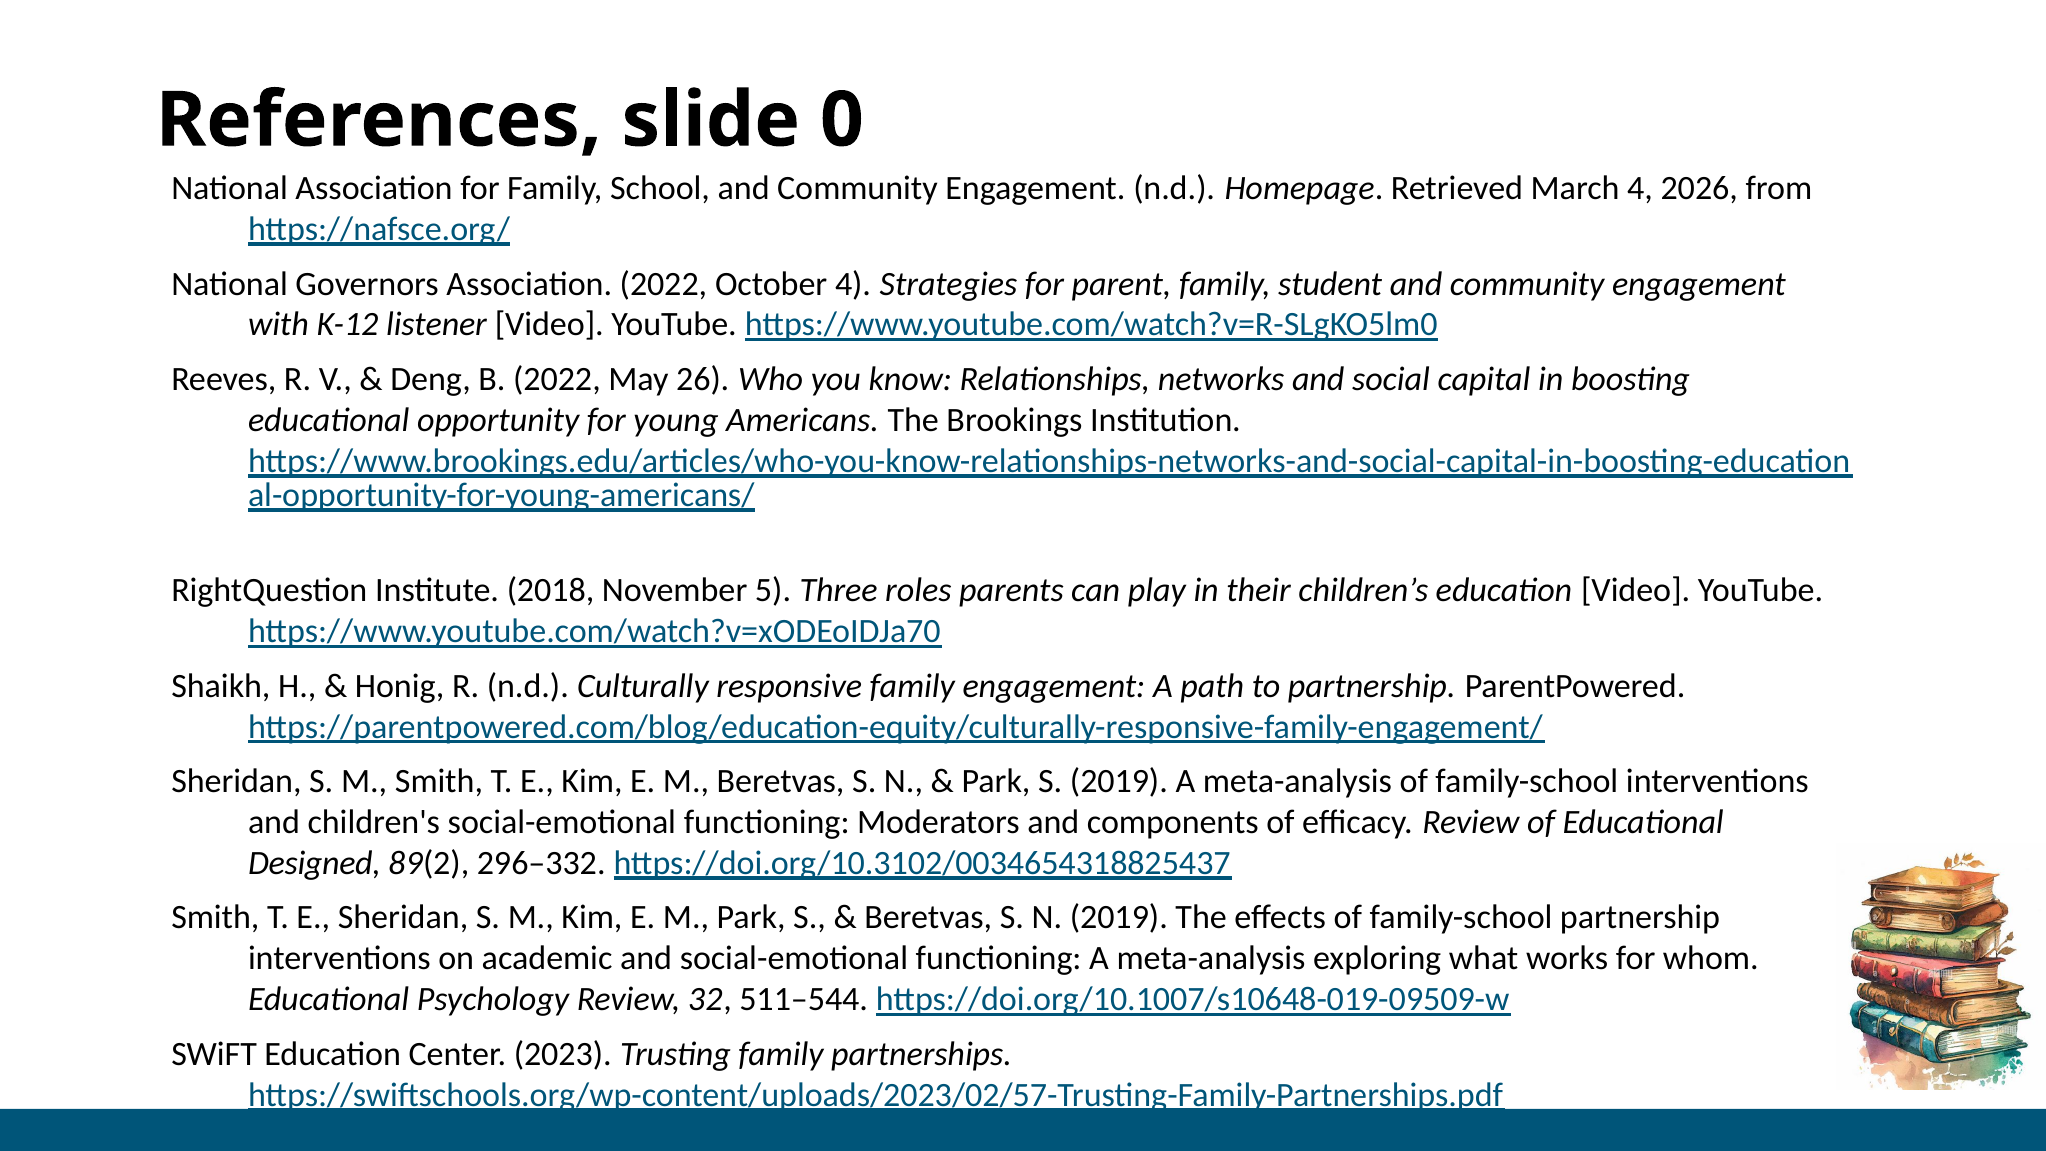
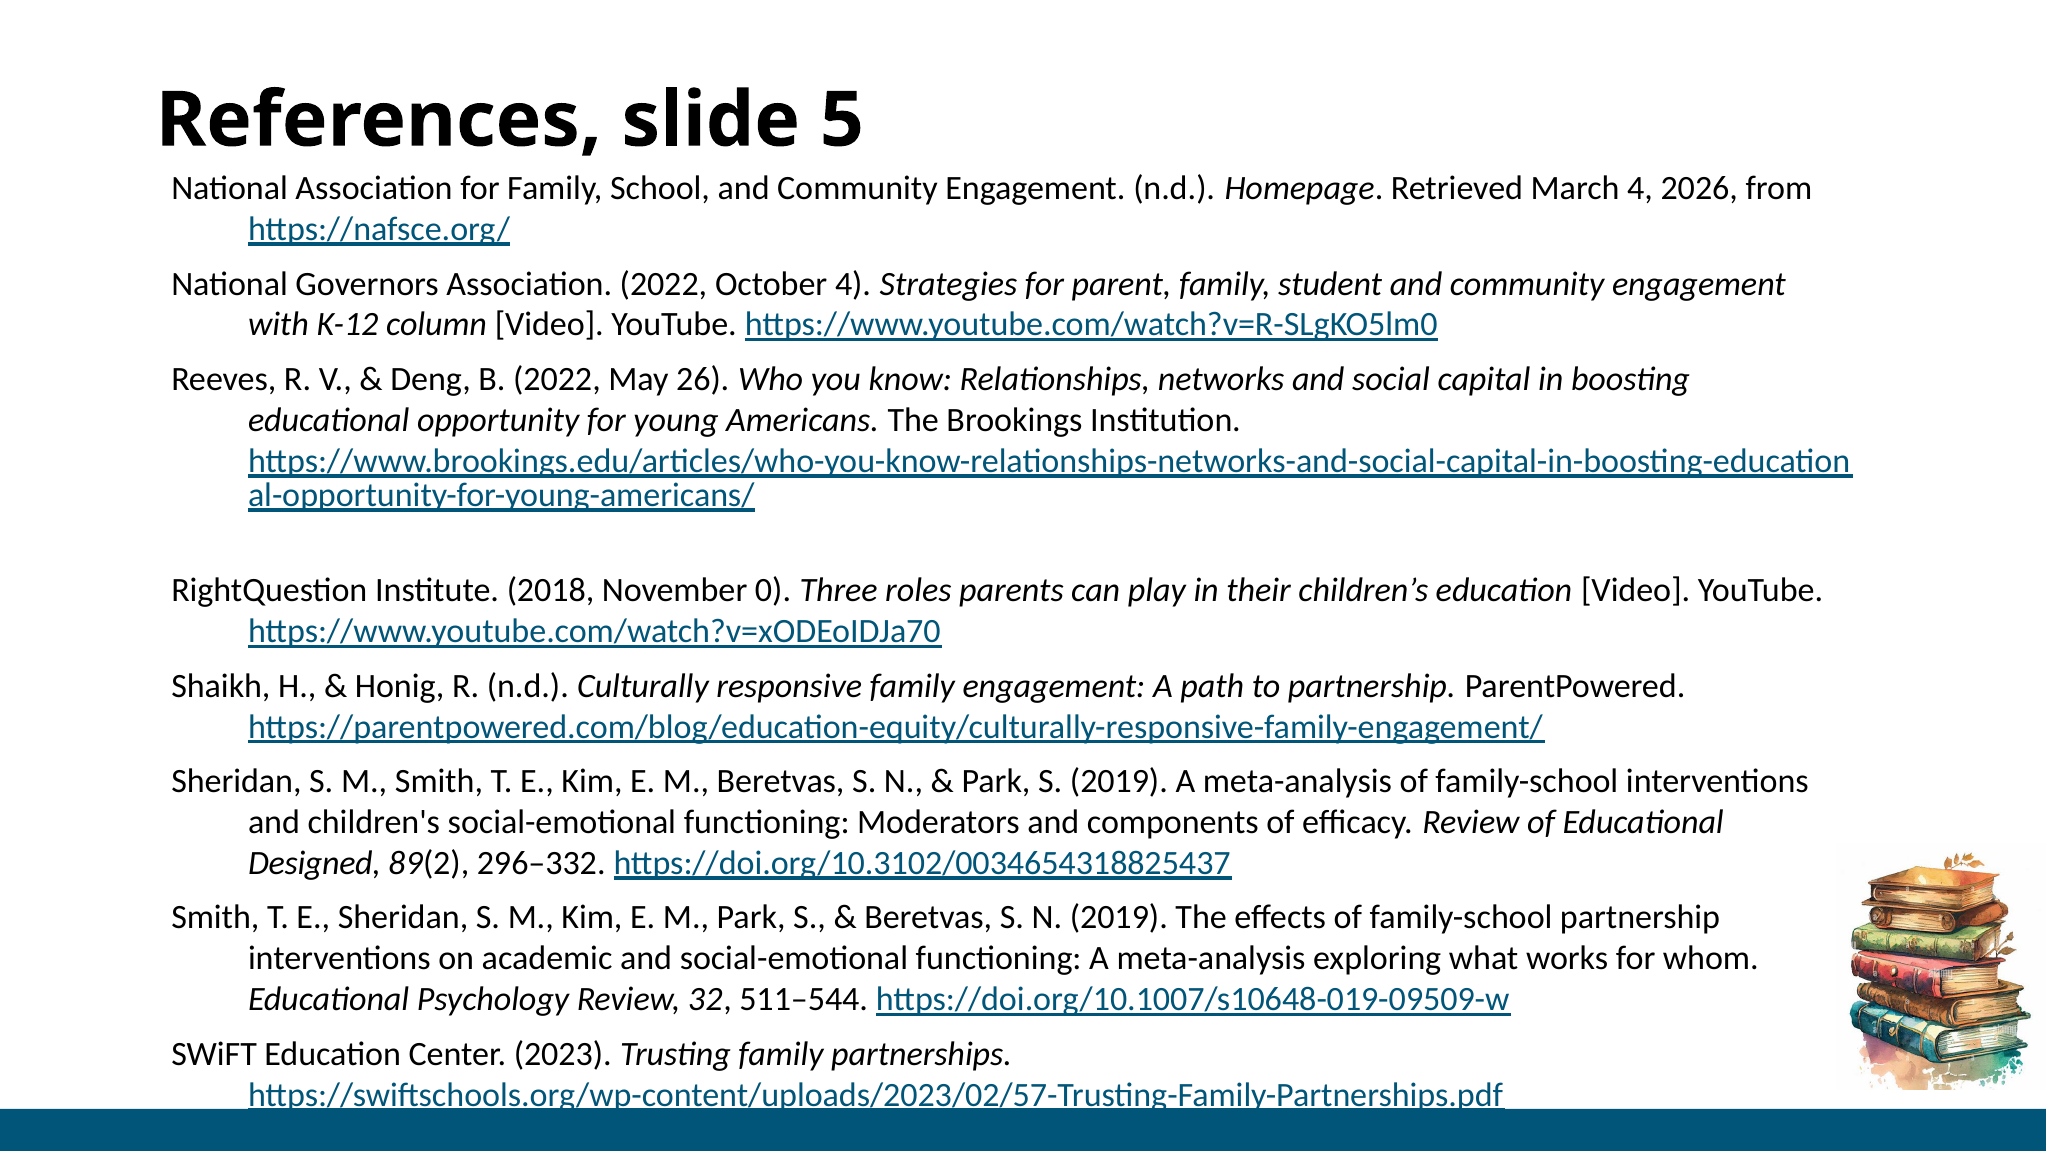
0: 0 -> 5
listener: listener -> column
5: 5 -> 0
